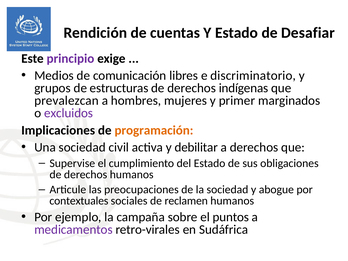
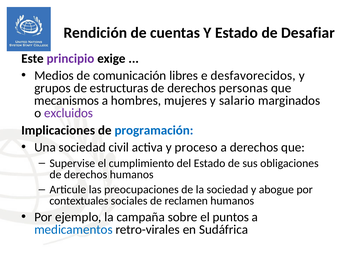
discriminatorio: discriminatorio -> desfavorecidos
indígenas: indígenas -> personas
prevalezcan: prevalezcan -> mecanismos
primer: primer -> salario
programación colour: orange -> blue
debilitar: debilitar -> proceso
medicamentos colour: purple -> blue
